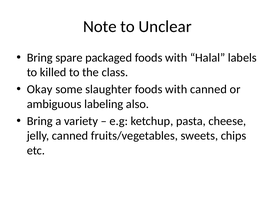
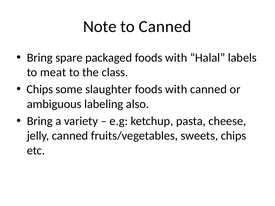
to Unclear: Unclear -> Canned
killed: killed -> meat
Okay at (40, 89): Okay -> Chips
